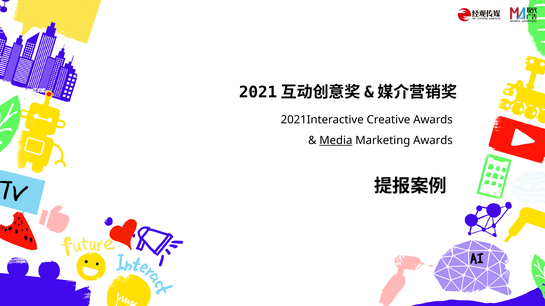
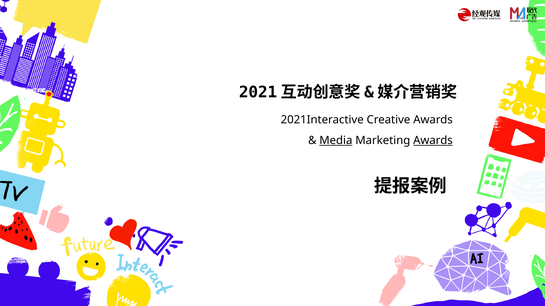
Awards at (433, 141) underline: none -> present
